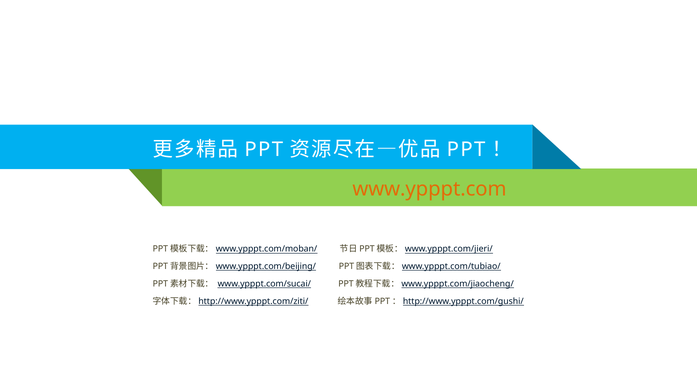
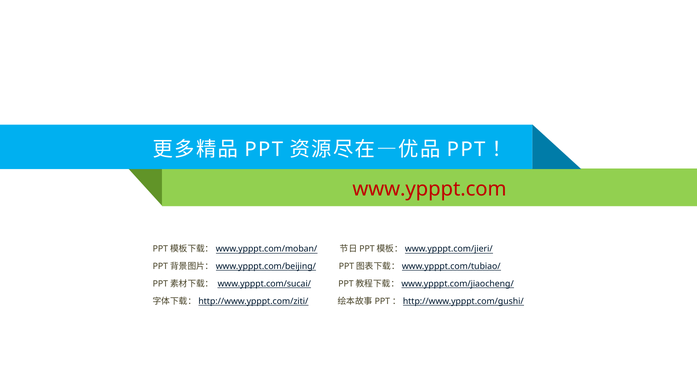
www.ypppt.com colour: orange -> red
